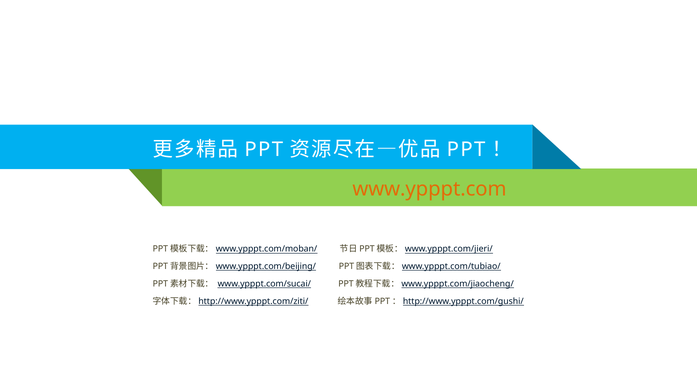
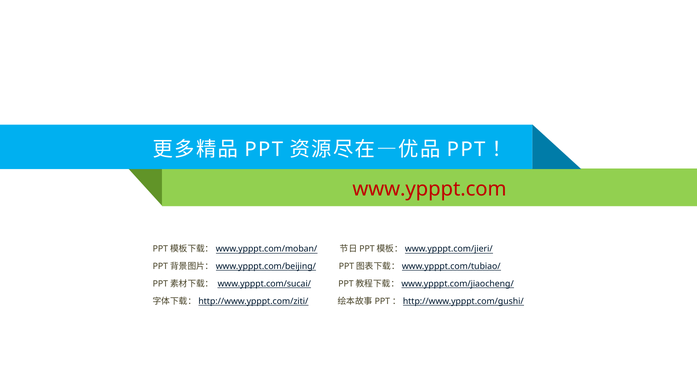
www.ypppt.com colour: orange -> red
